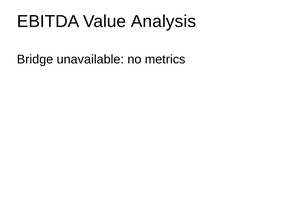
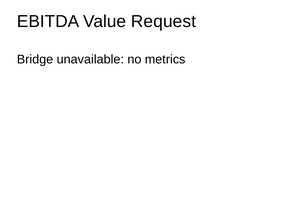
Analysis: Analysis -> Request
